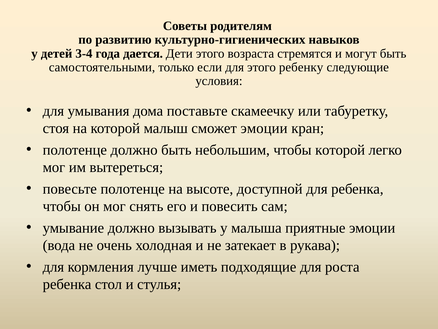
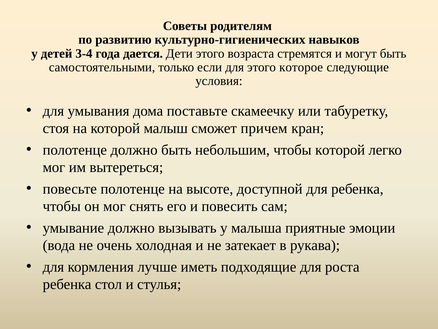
ребенку: ребенку -> которое
сможет эмоции: эмоции -> причем
